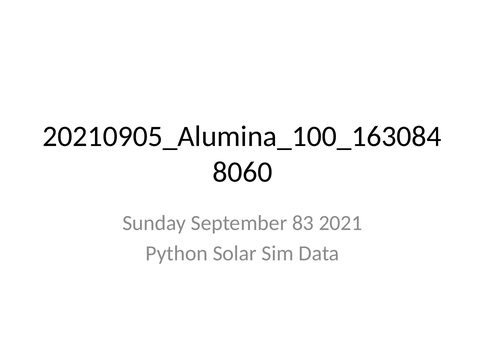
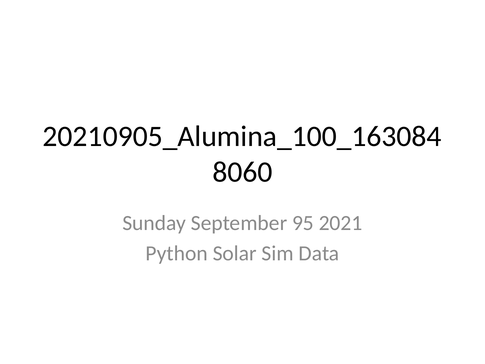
83: 83 -> 95
